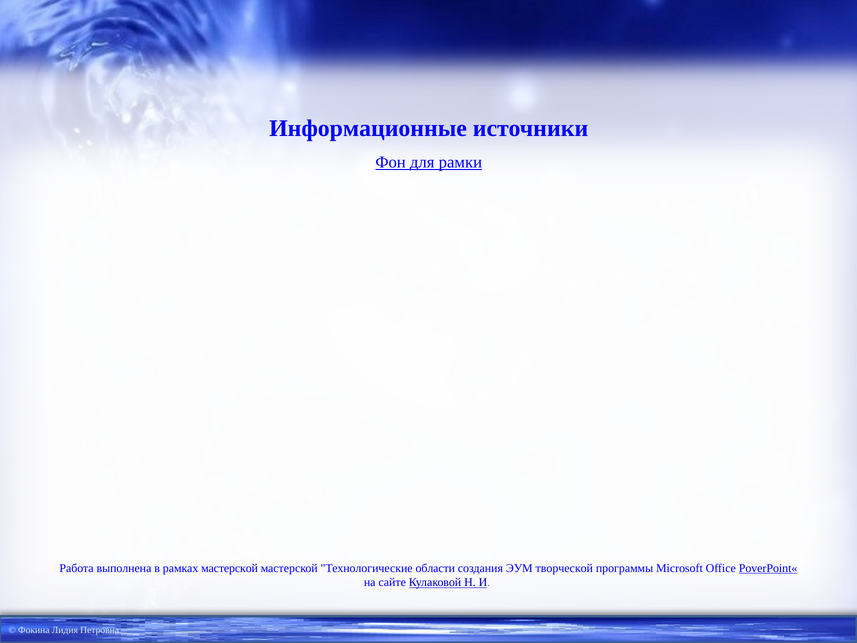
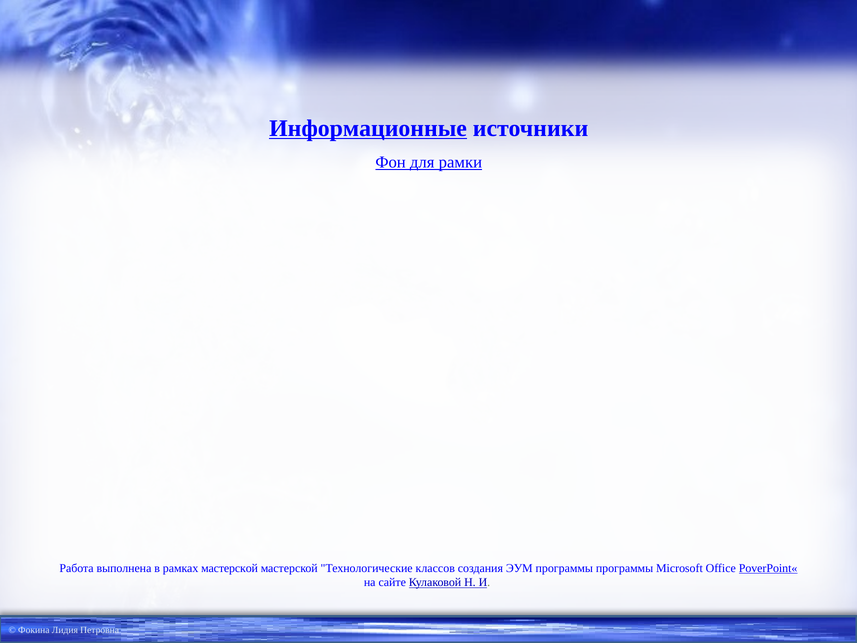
Информационные underline: none -> present
области: области -> классов
ЭУМ творческой: творческой -> программы
